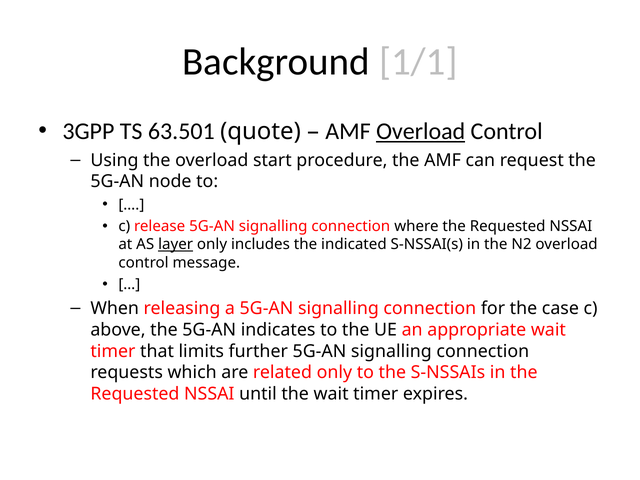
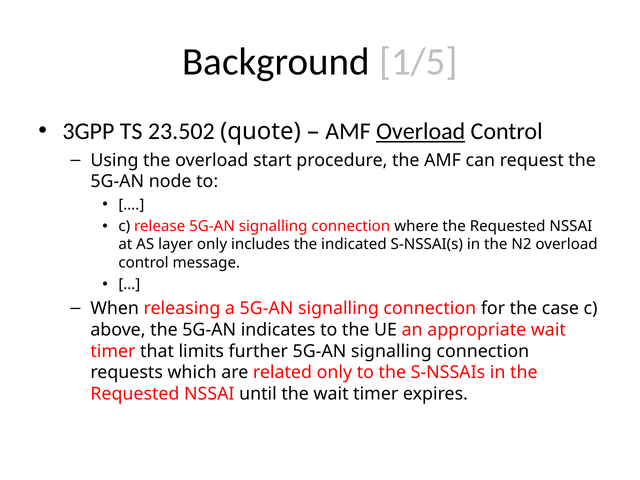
1/1: 1/1 -> 1/5
63.501: 63.501 -> 23.502
layer underline: present -> none
